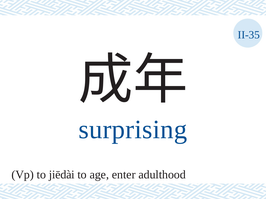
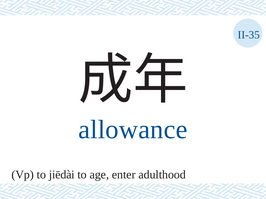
surprising: surprising -> allowance
